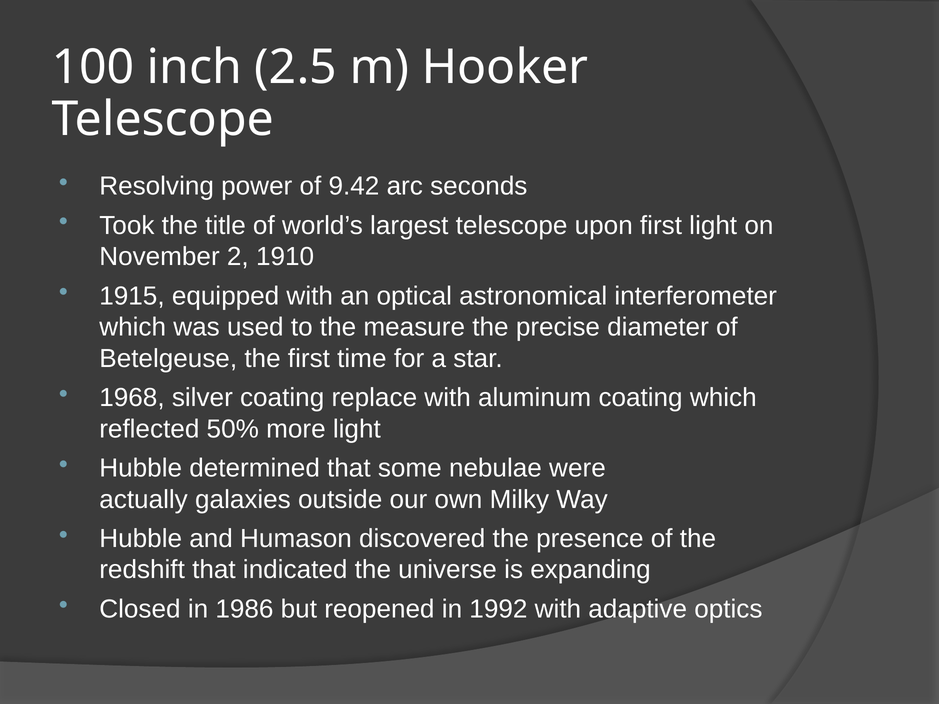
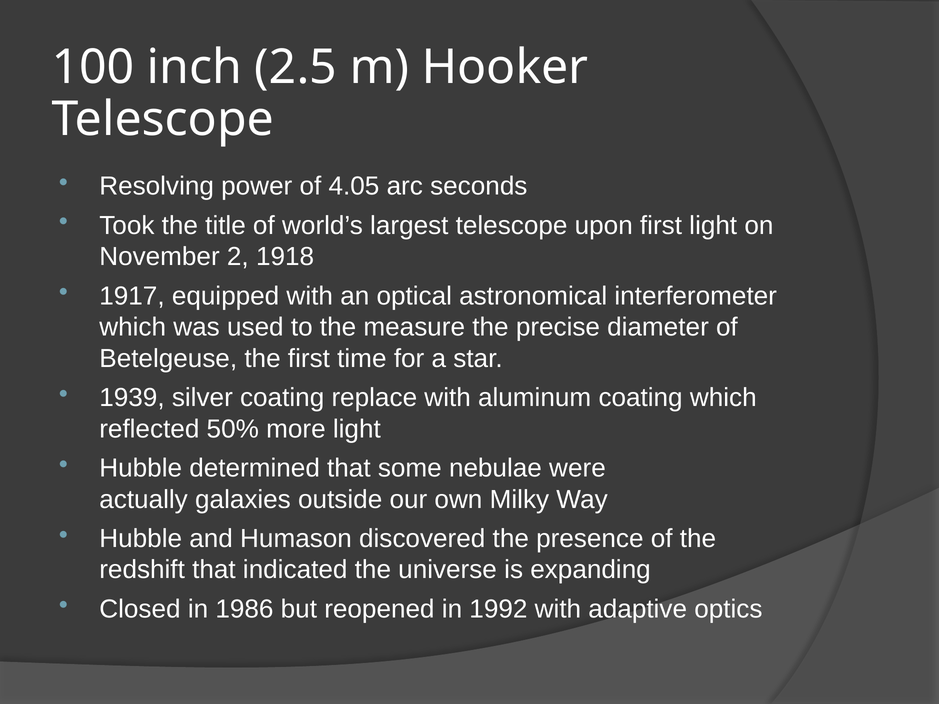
9.42: 9.42 -> 4.05
1910: 1910 -> 1918
1915: 1915 -> 1917
1968: 1968 -> 1939
